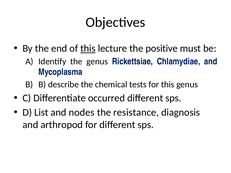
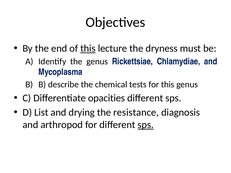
positive: positive -> dryness
occurred: occurred -> opacities
nodes: nodes -> drying
sps at (146, 125) underline: none -> present
